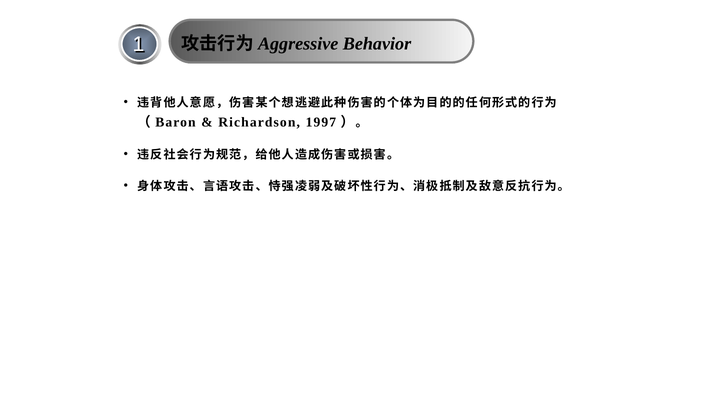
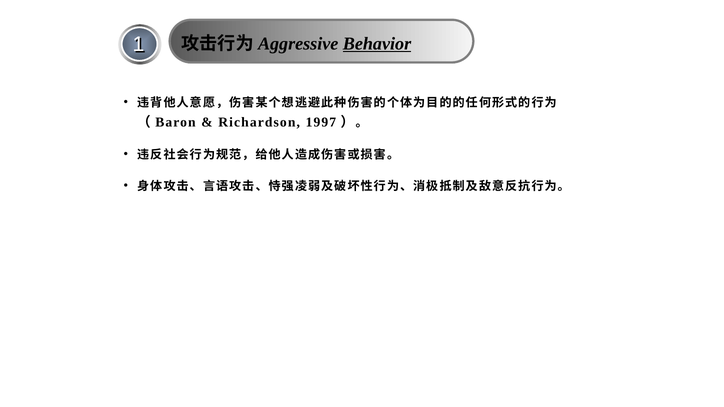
Behavior underline: none -> present
